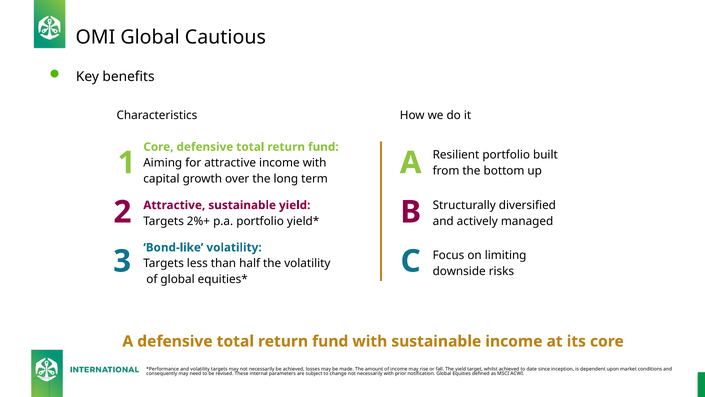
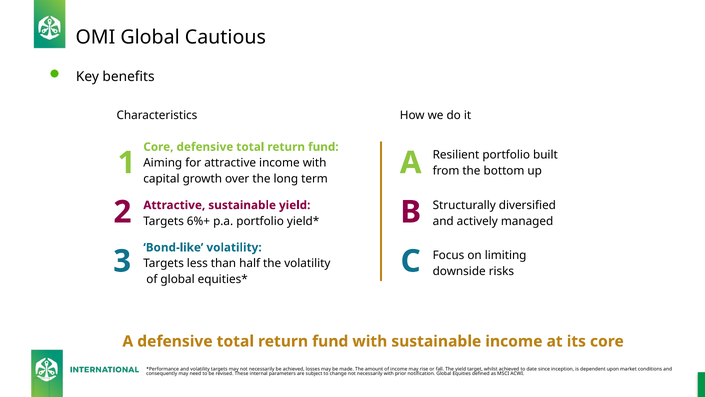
2%+: 2%+ -> 6%+
